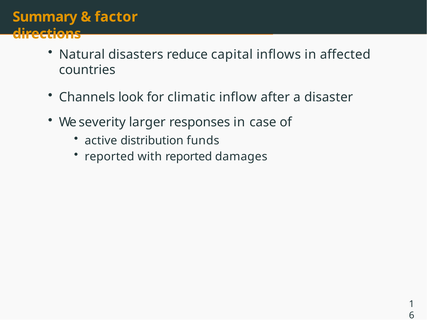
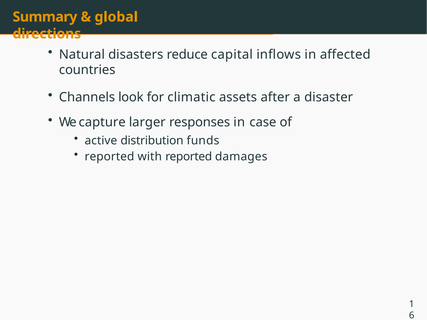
factor: factor -> global
inflow: inflow -> assets
severity: severity -> capture
